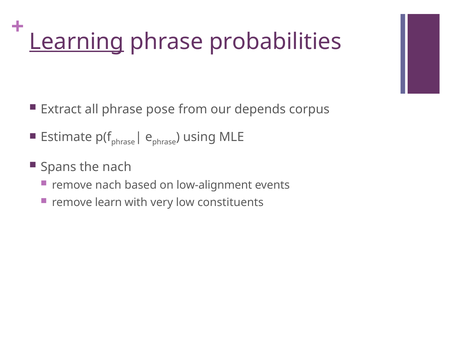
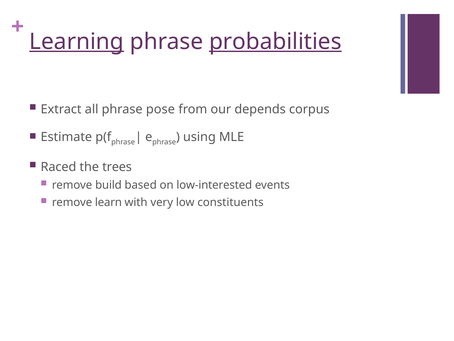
probabilities underline: none -> present
Spans: Spans -> Raced
the nach: nach -> trees
remove nach: nach -> build
low-alignment: low-alignment -> low-interested
